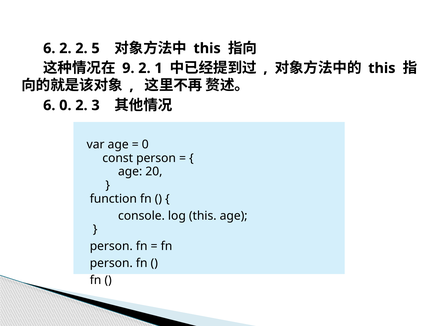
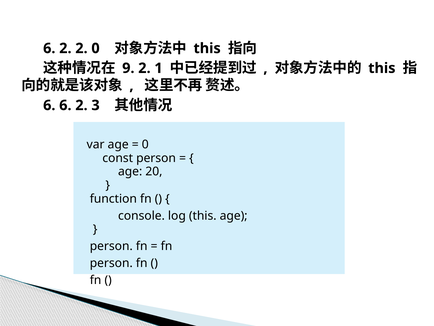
2 5: 5 -> 0
6 0: 0 -> 6
